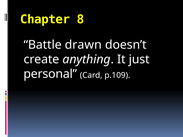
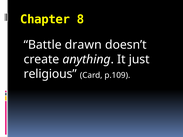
personal: personal -> religious
